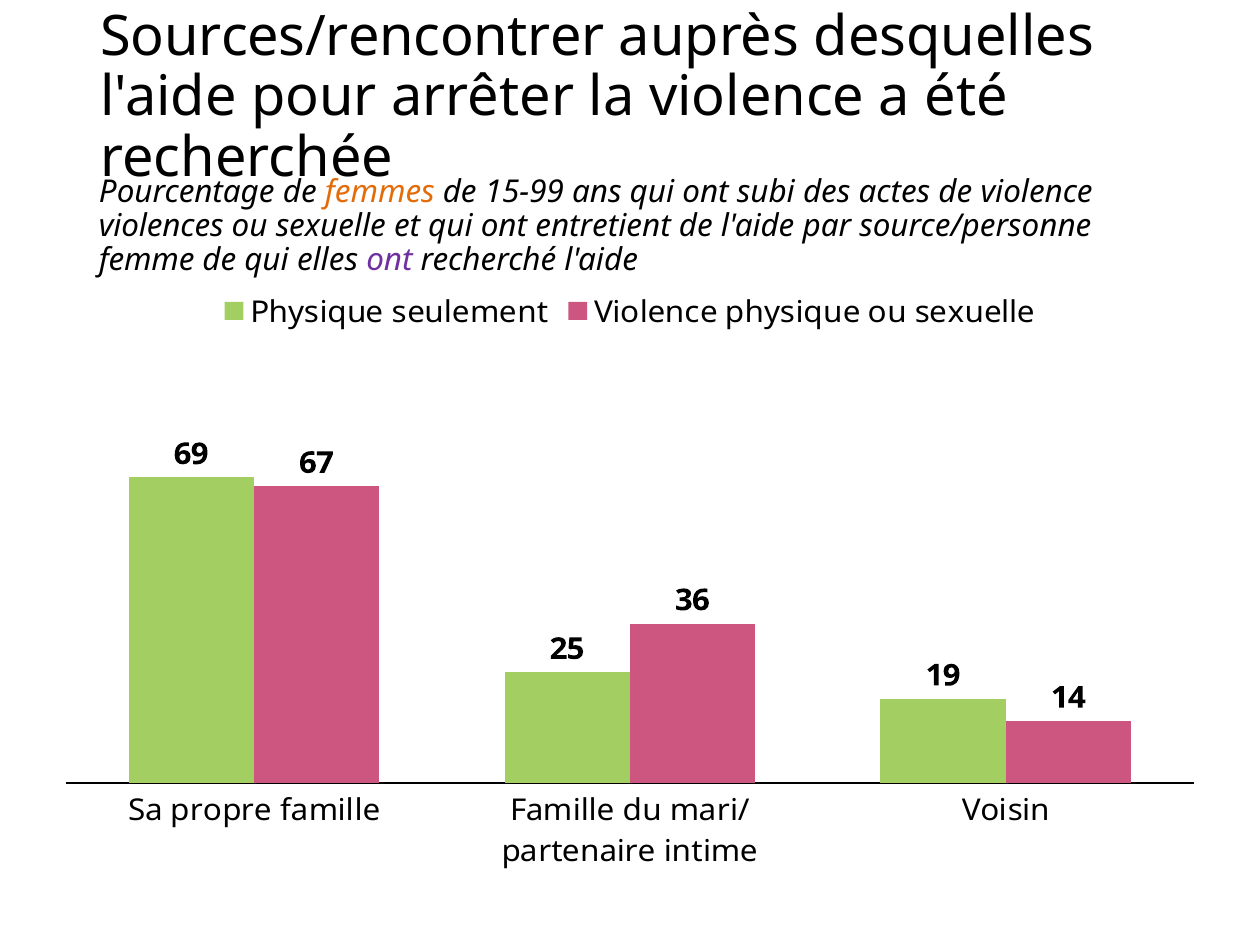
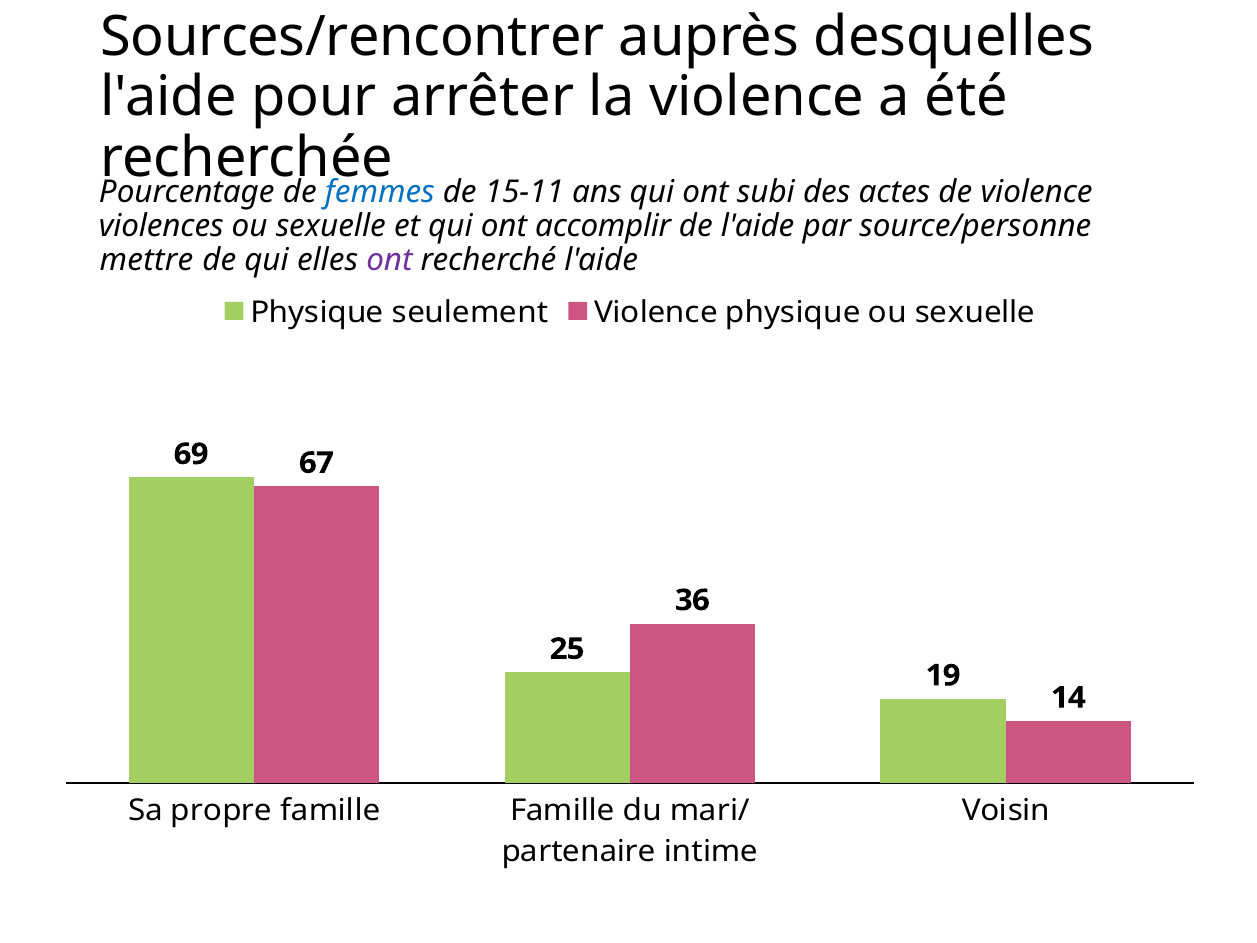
femmes colour: orange -> blue
15-99: 15-99 -> 15-11
entretient: entretient -> accomplir
femme: femme -> mettre
